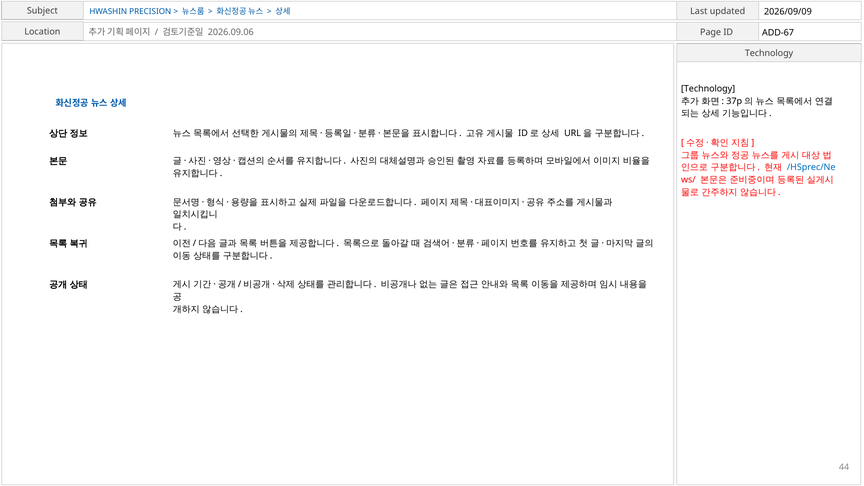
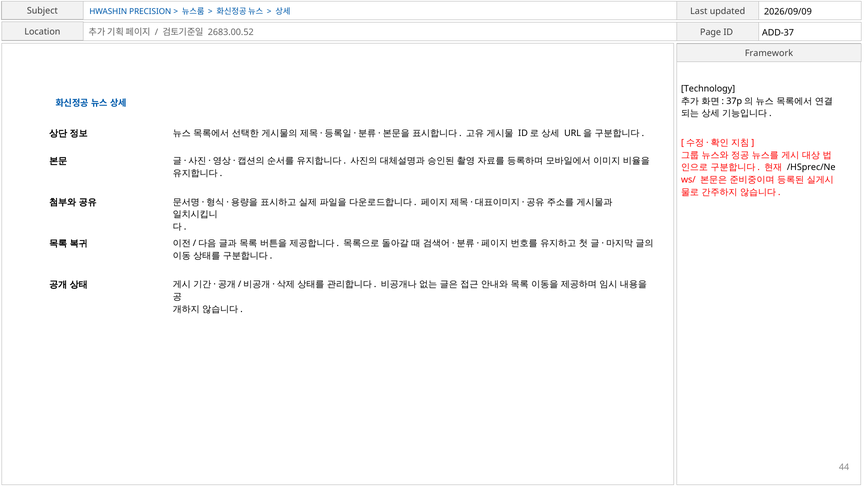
2026.09.06: 2026.09.06 -> 2683.00.52
ADD-67: ADD-67 -> ADD-37
Technology at (769, 53): Technology -> Framework
/HSprec/Ne colour: blue -> black
